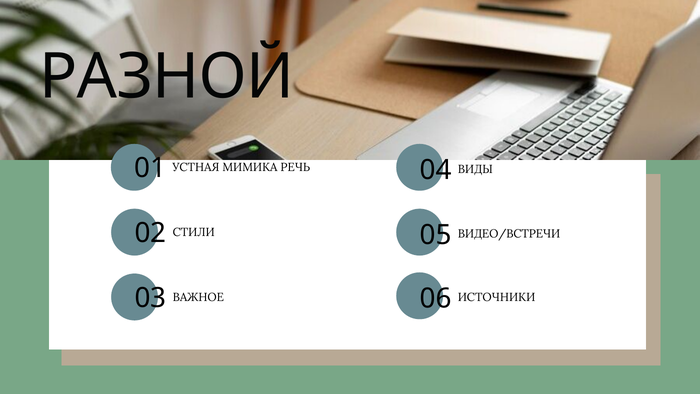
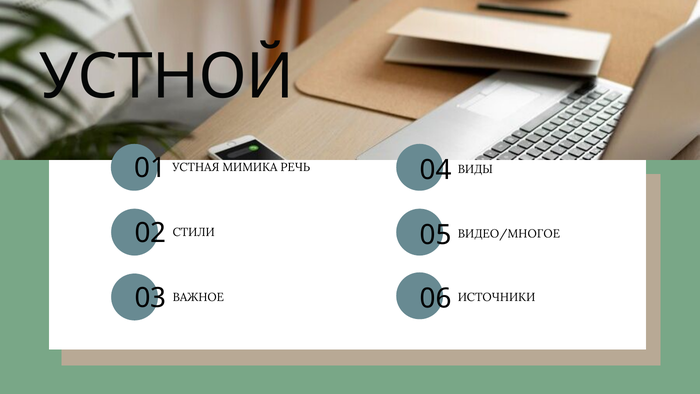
РАЗНОЙ: РАЗНОЙ -> УСТНОЙ
ВИДЕО/ВСТРЕЧИ: ВИДЕО/ВСТРЕЧИ -> ВИДЕО/МНОГОЕ
